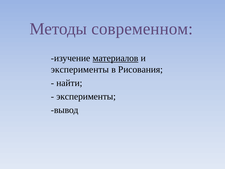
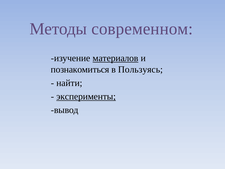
эксперименты at (80, 69): эксперименты -> познакомиться
Рисования: Рисования -> Пользуясь
эксперименты at (86, 96) underline: none -> present
